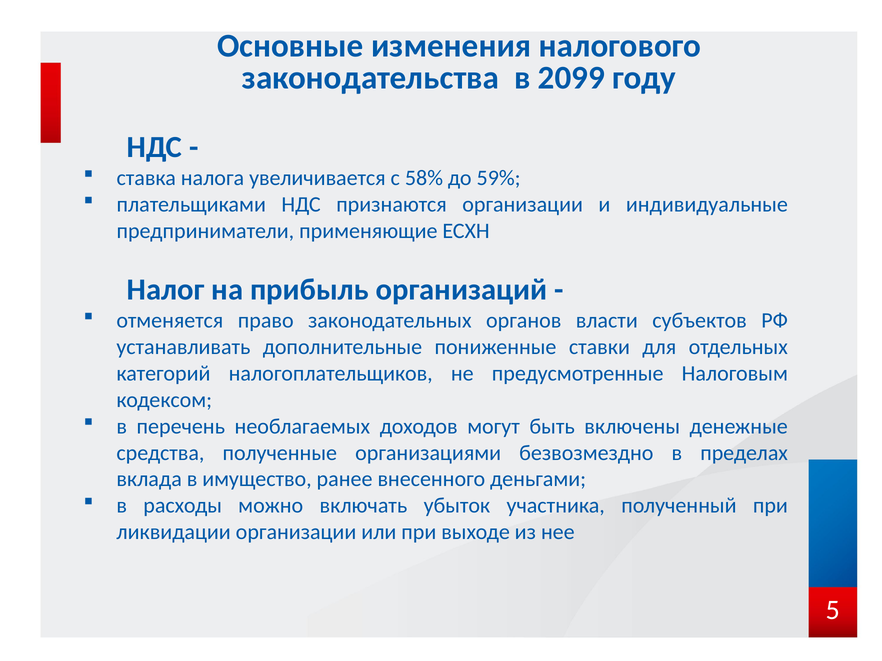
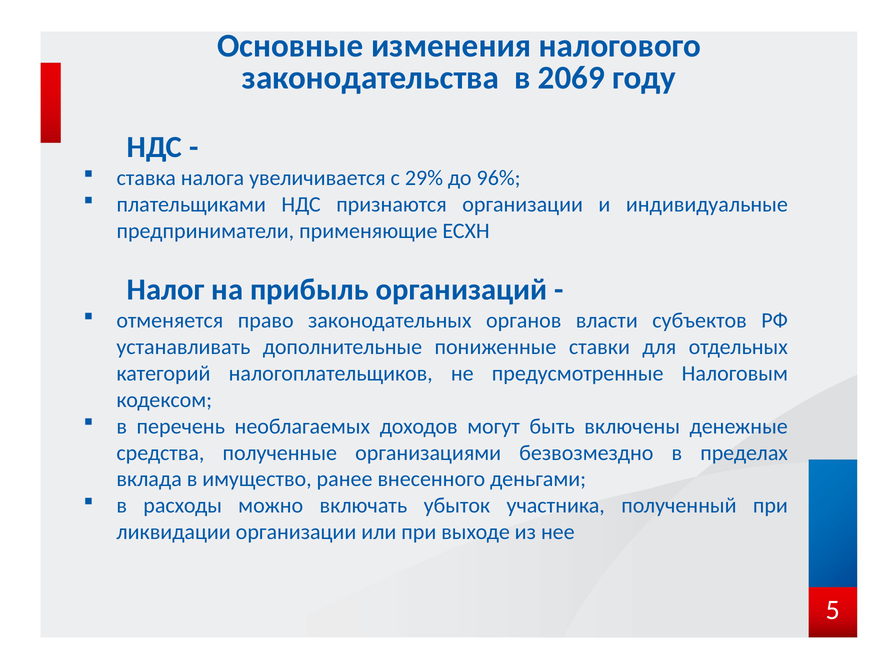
2099: 2099 -> 2069
58%: 58% -> 29%
59%: 59% -> 96%
